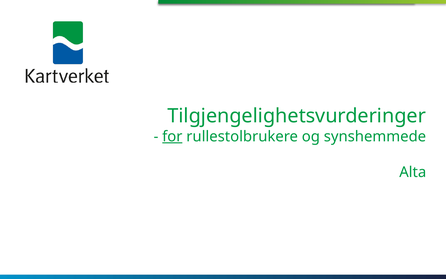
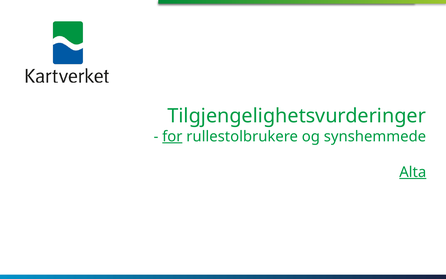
Alta underline: none -> present
